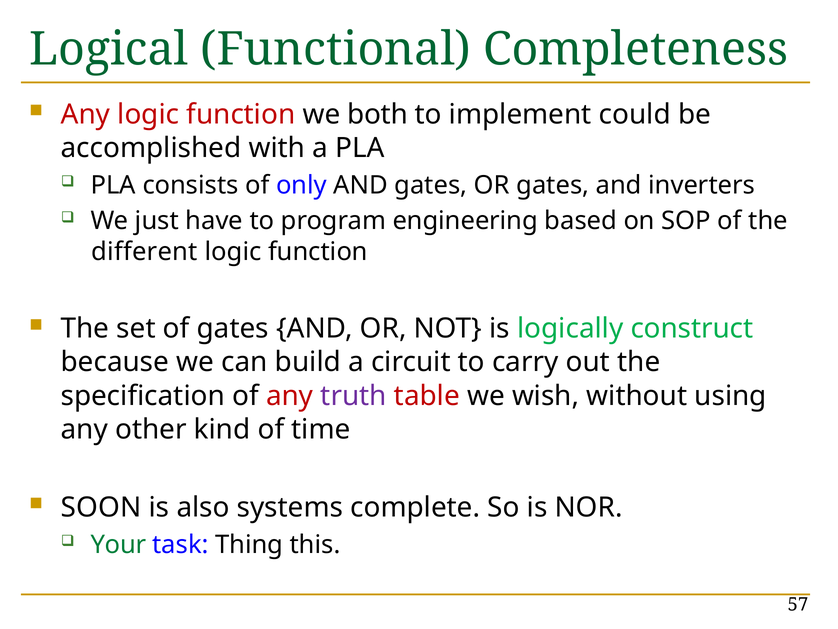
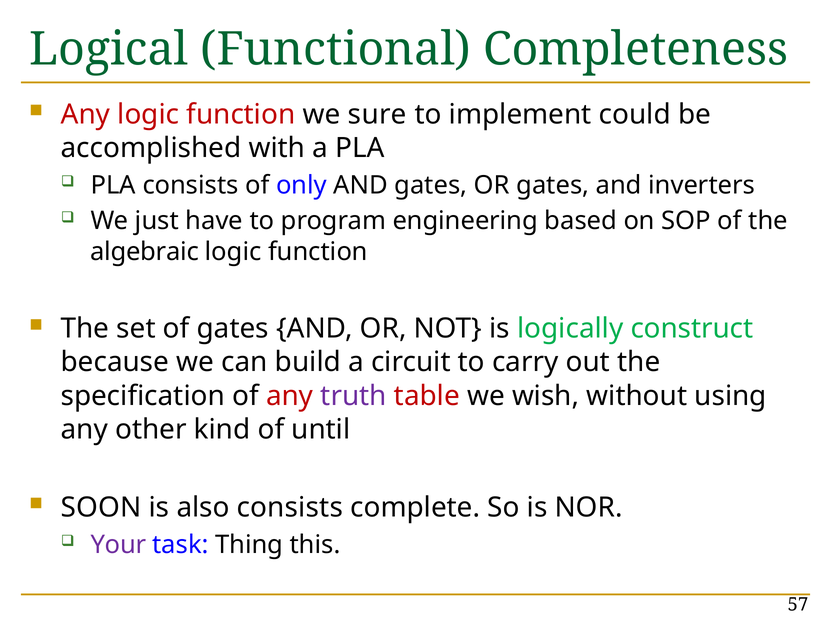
both: both -> sure
different: different -> algebraic
time: time -> until
also systems: systems -> consists
Your colour: green -> purple
